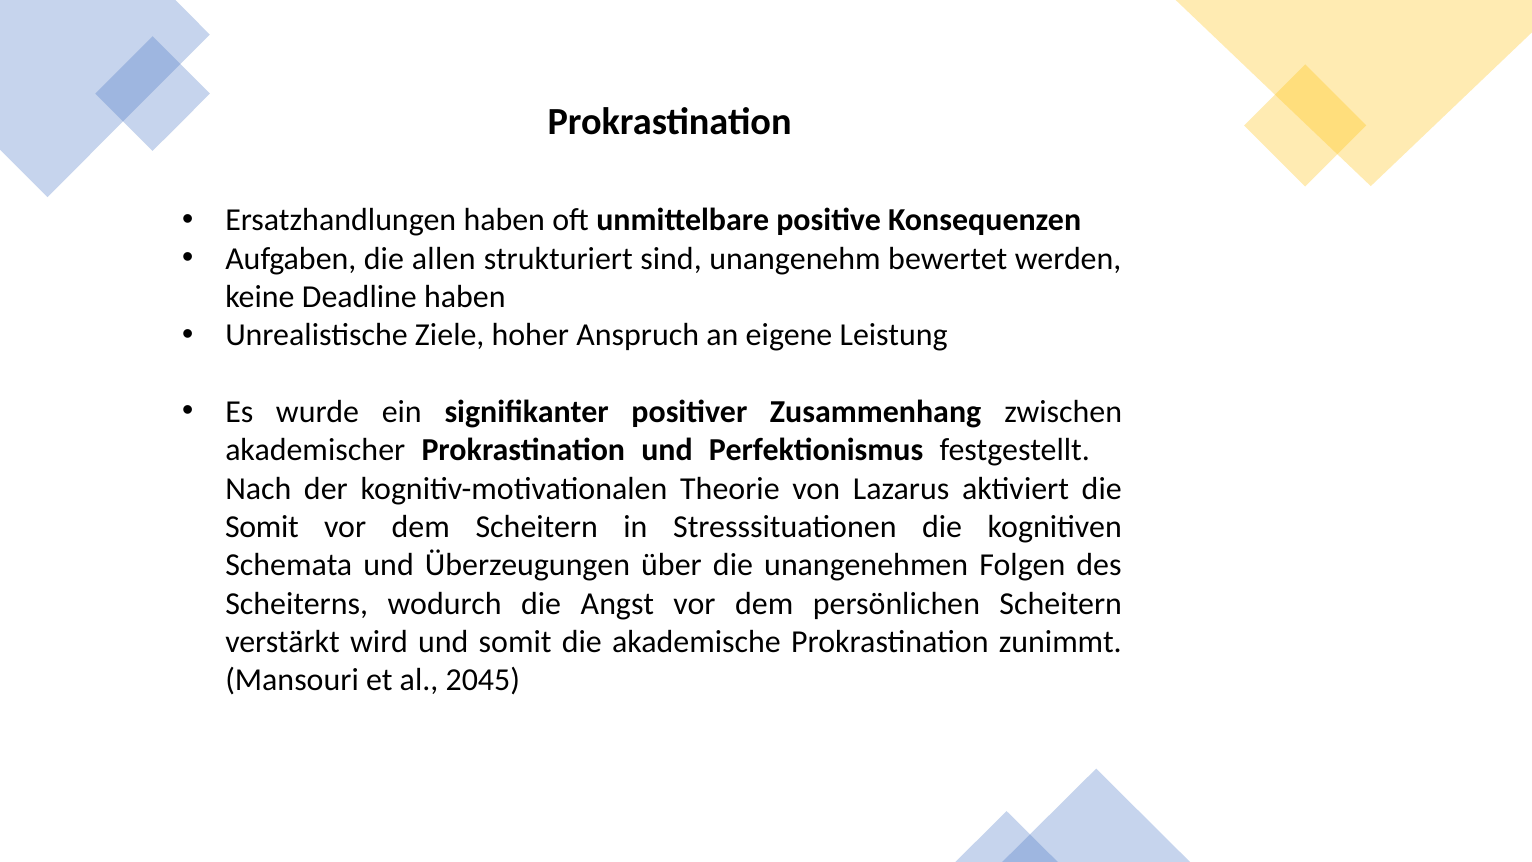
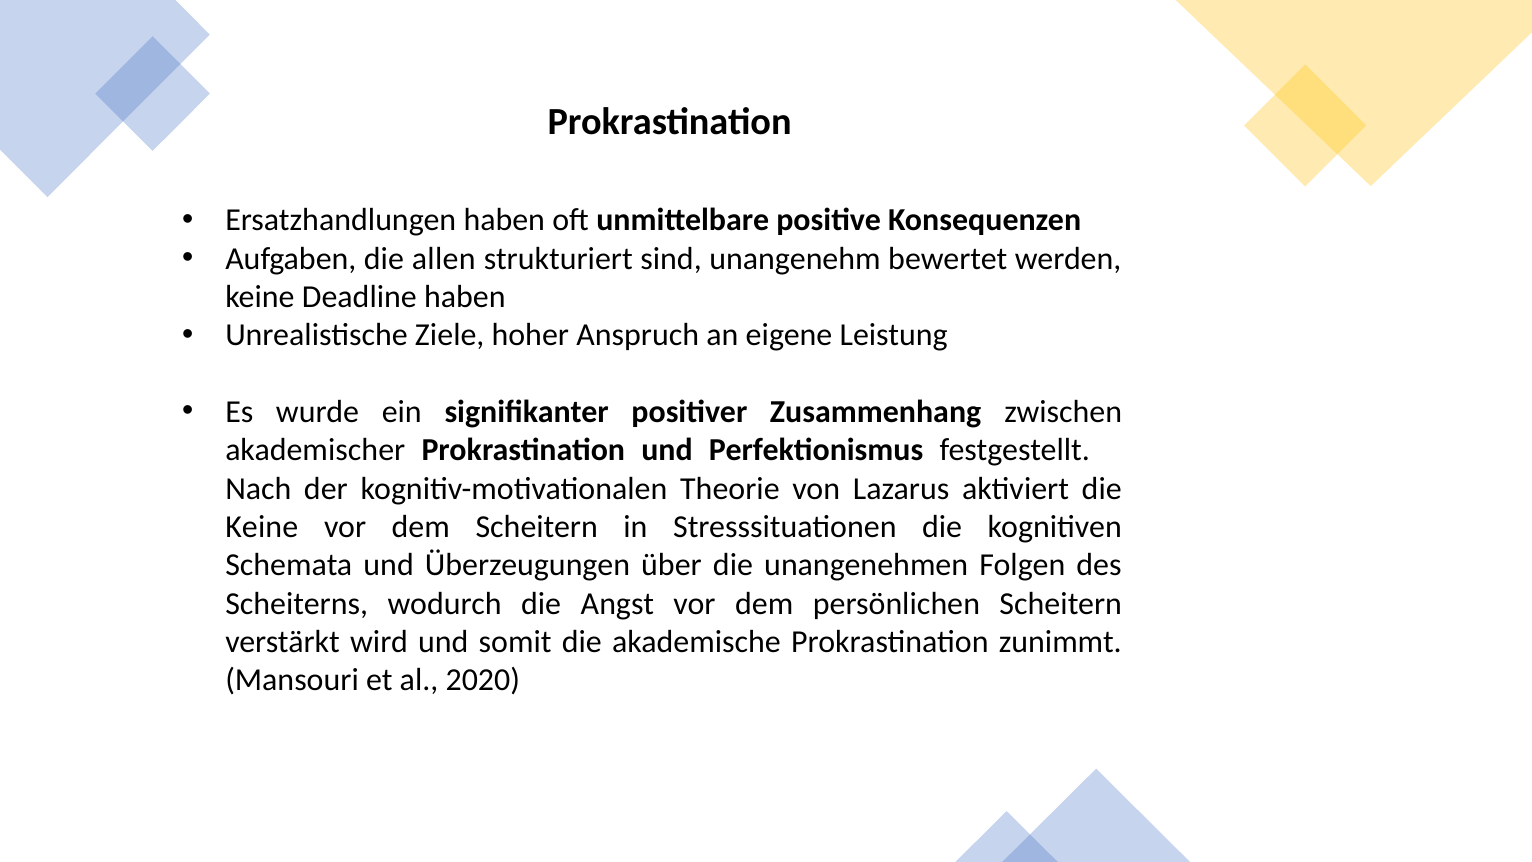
Somit at (262, 527): Somit -> Keine
2045: 2045 -> 2020
